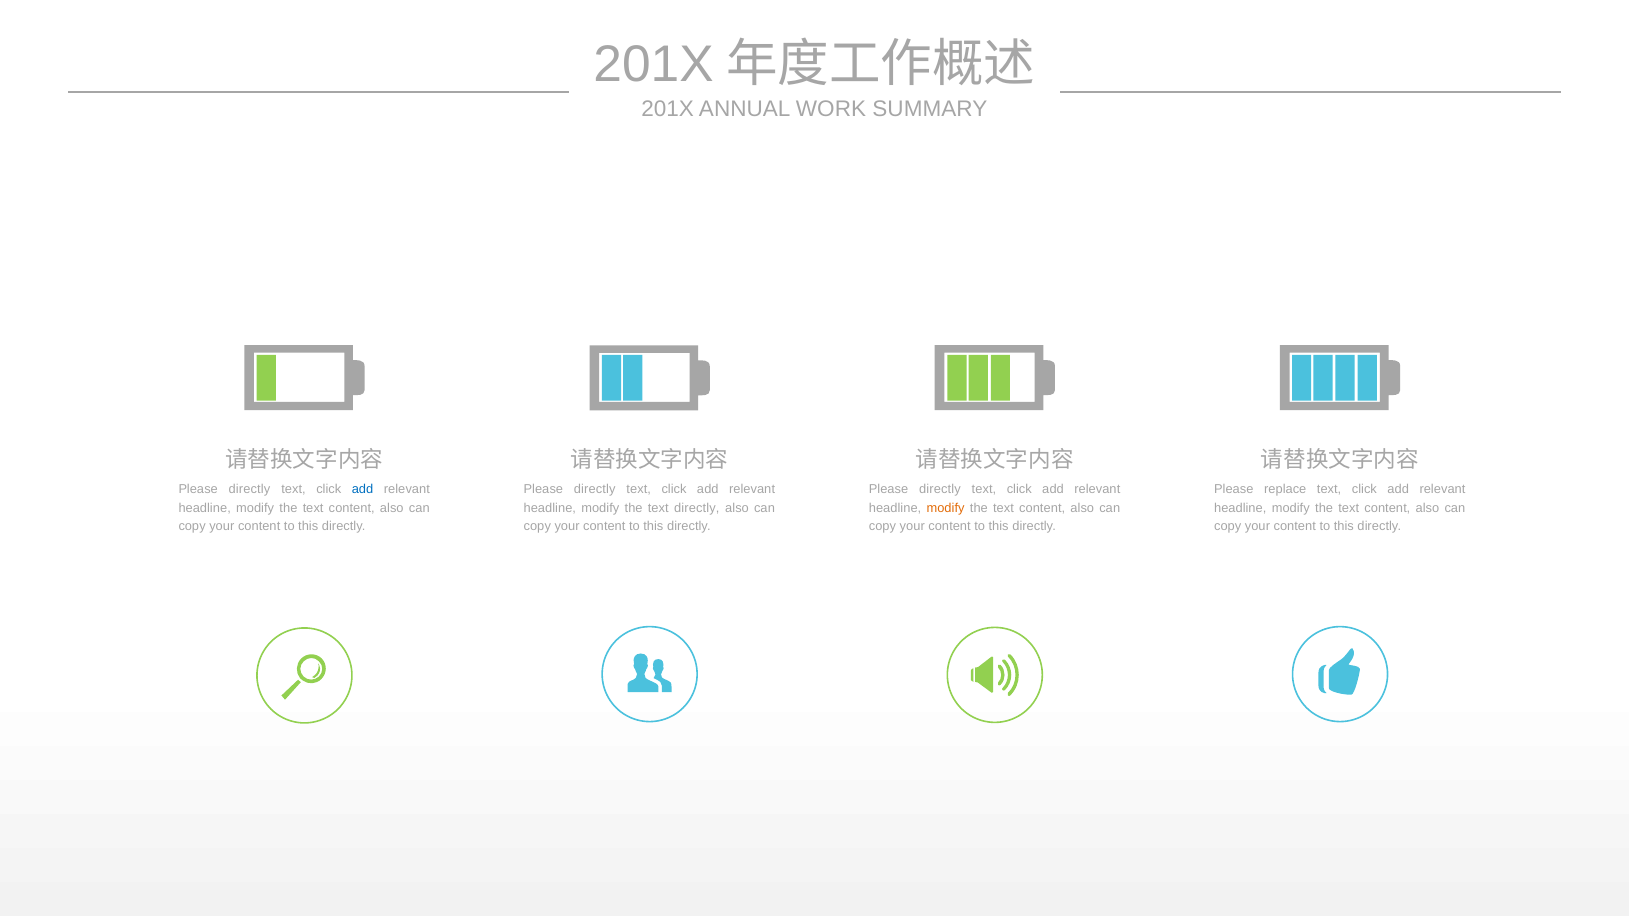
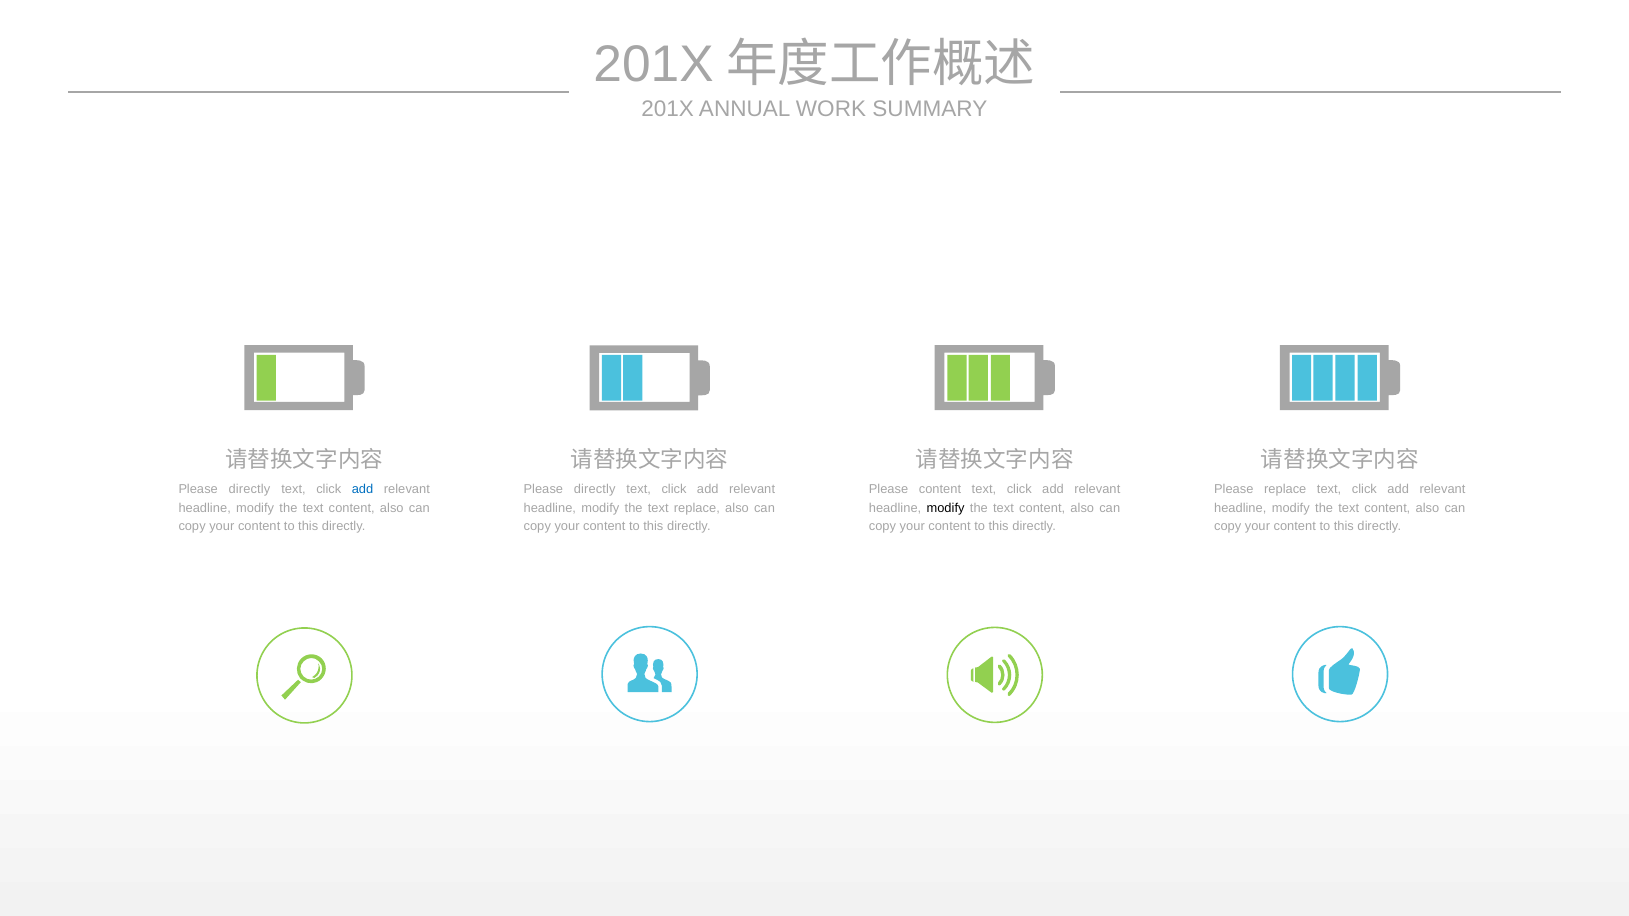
directly at (940, 490): directly -> content
text directly: directly -> replace
modify at (946, 508) colour: orange -> black
